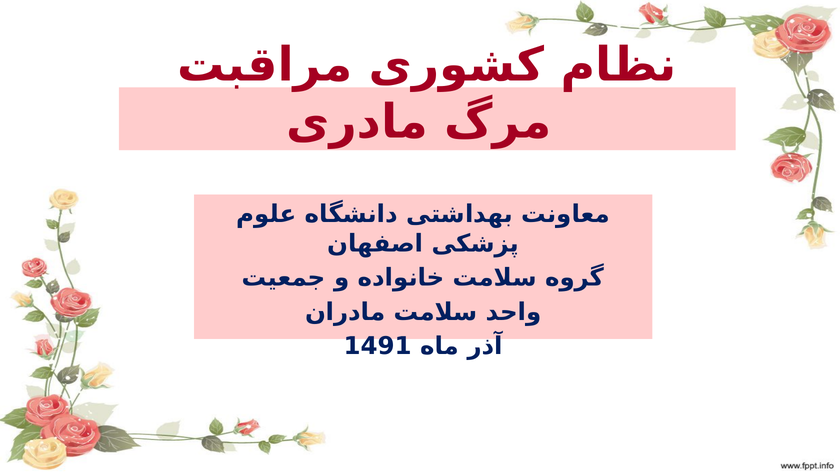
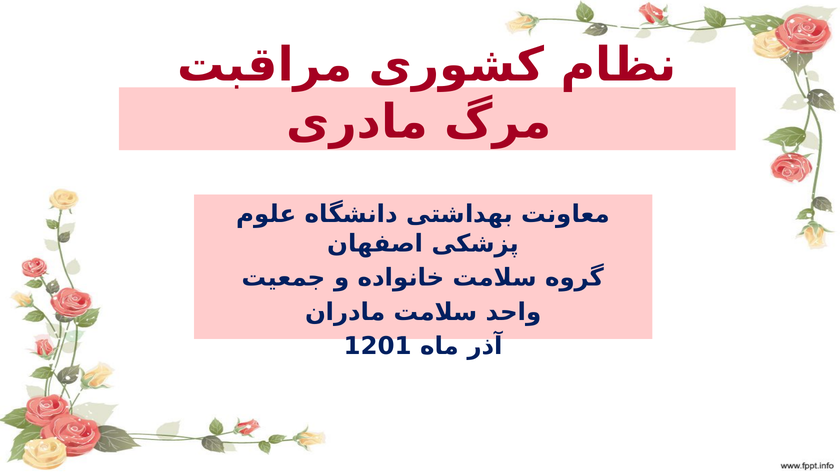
1491: 1491 -> 1201
